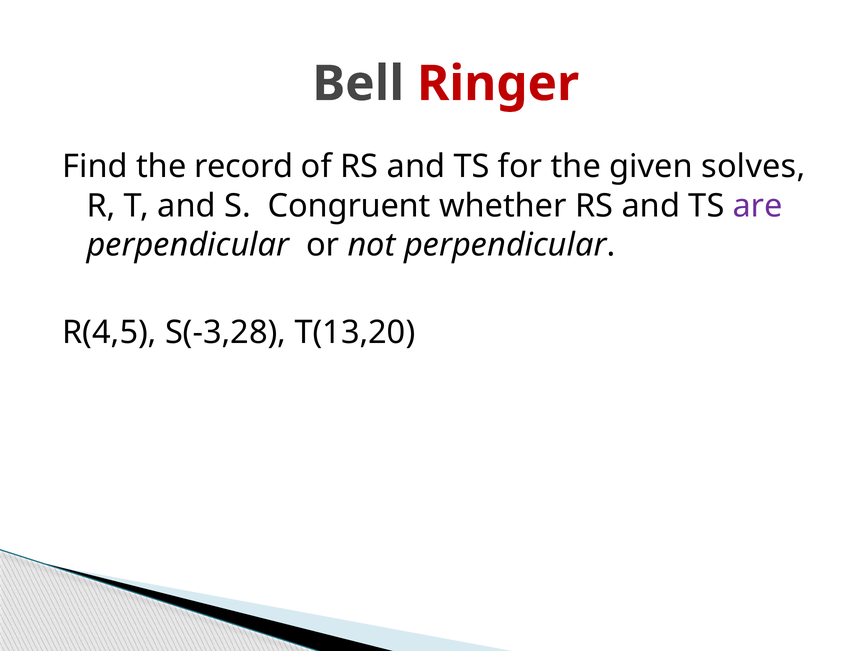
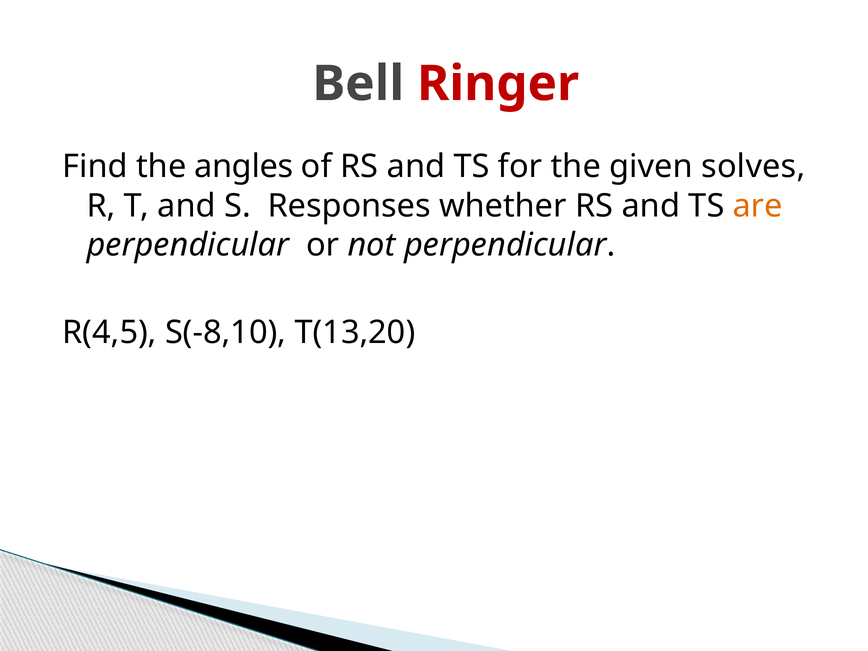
record: record -> angles
Congruent: Congruent -> Responses
are colour: purple -> orange
S(-3,28: S(-3,28 -> S(-8,10
